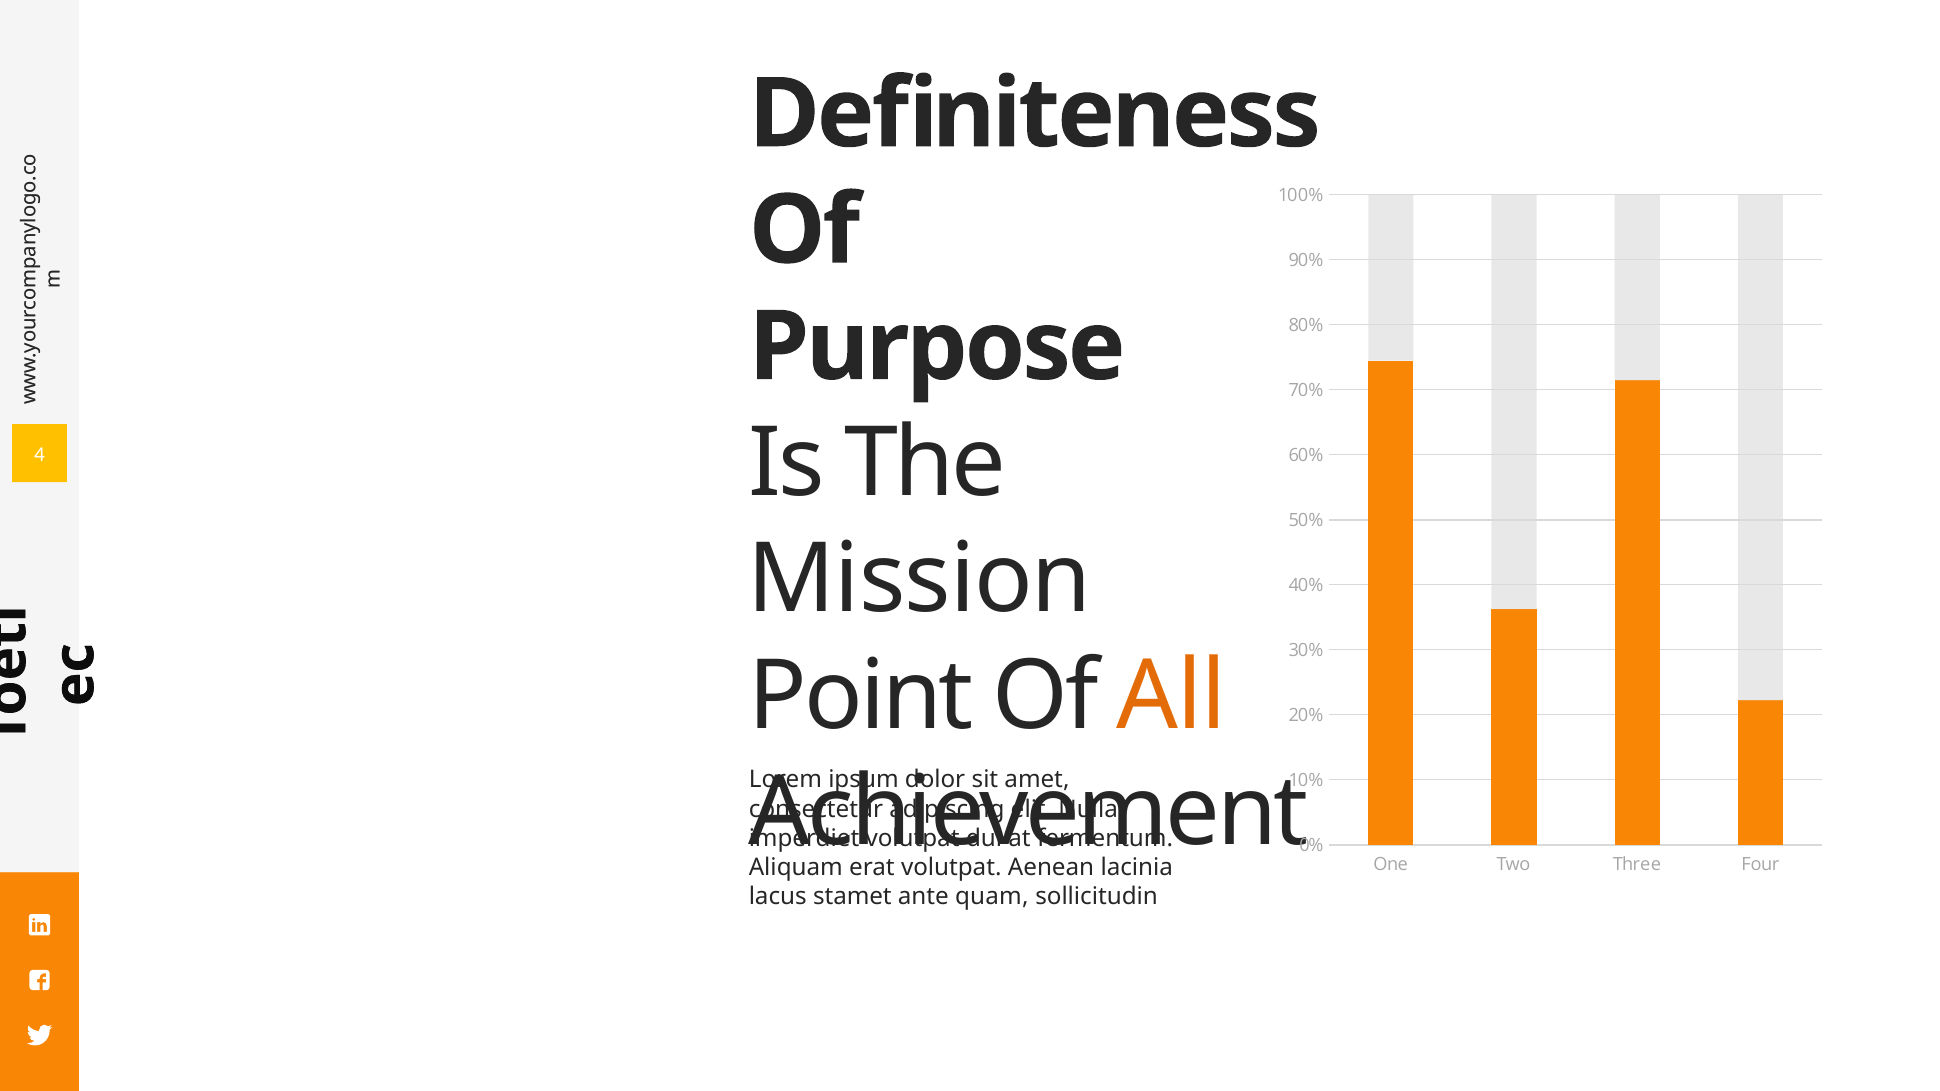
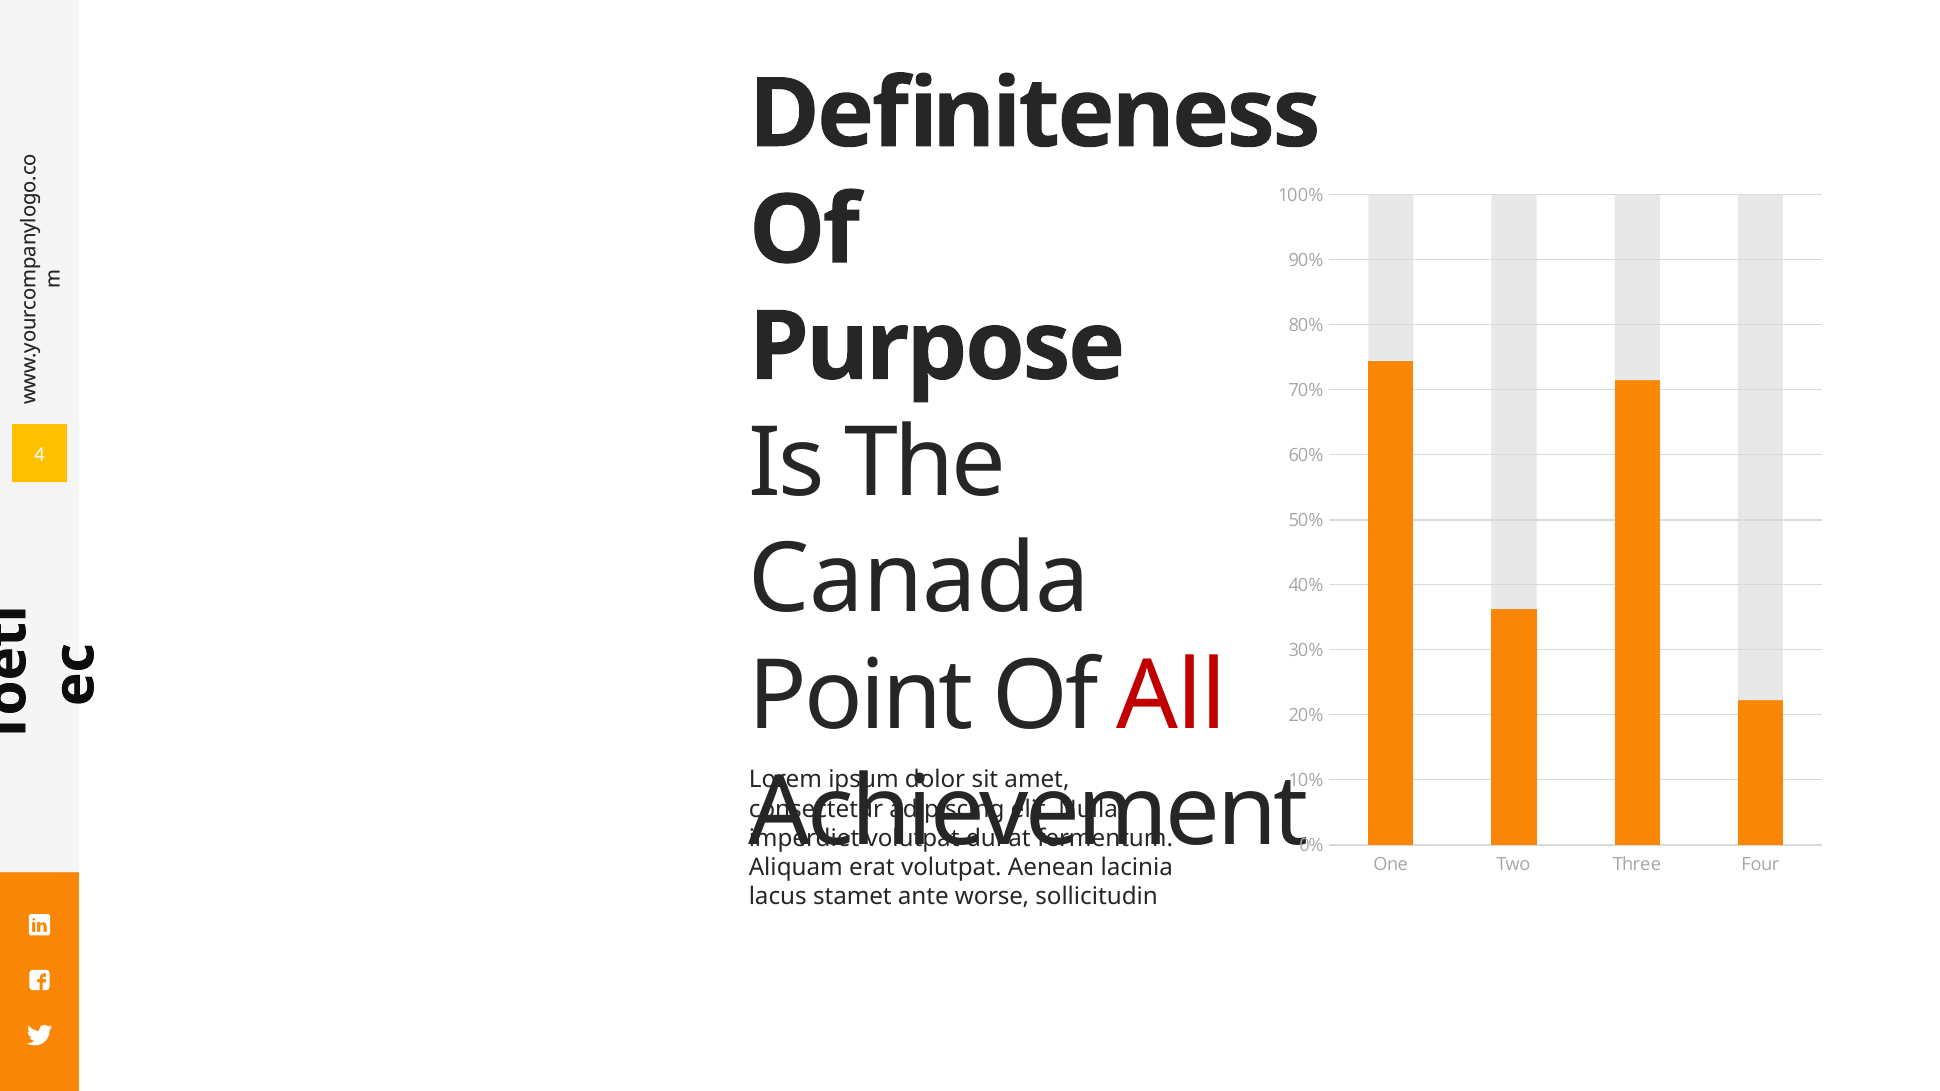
Mission: Mission -> Canada
All colour: orange -> red
quam: quam -> worse
